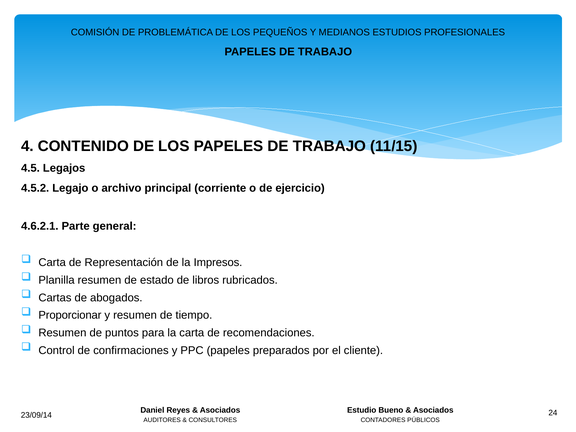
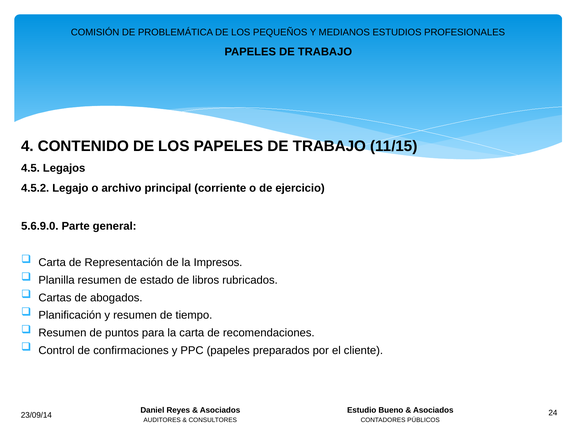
4.6.2.1: 4.6.2.1 -> 5.6.9.0
Proporcionar: Proporcionar -> Planificación
